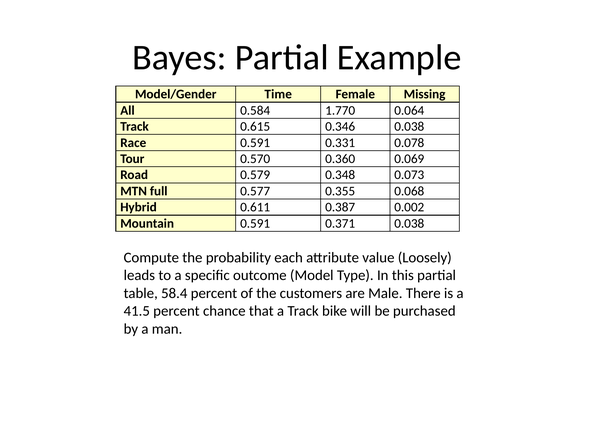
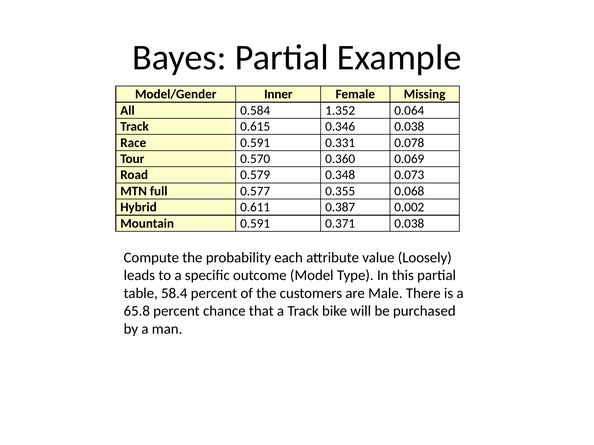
Time: Time -> Inner
1.770: 1.770 -> 1.352
41.5: 41.5 -> 65.8
